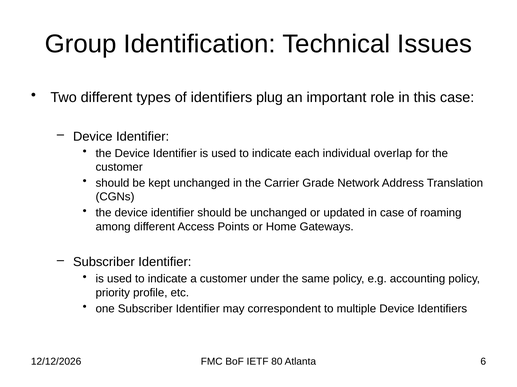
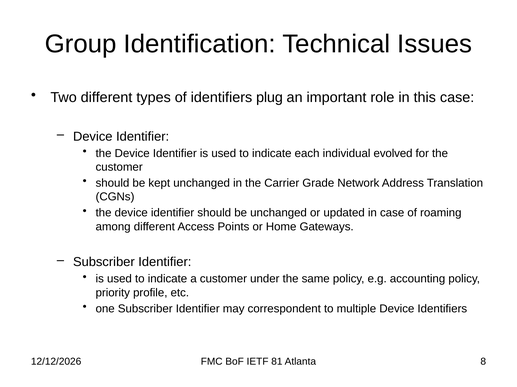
overlap: overlap -> evolved
80: 80 -> 81
6: 6 -> 8
